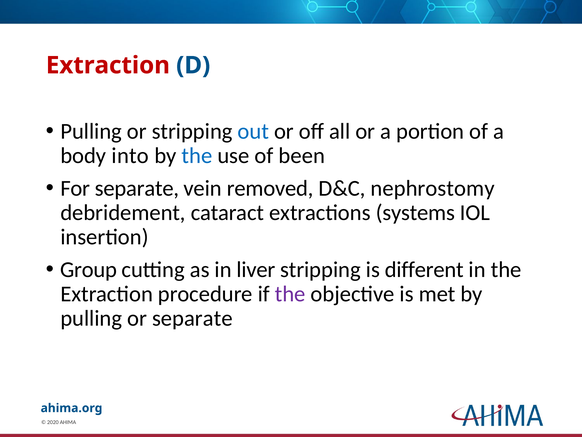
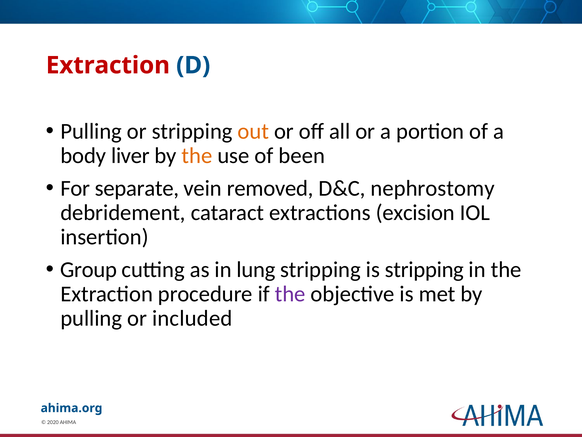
out colour: blue -> orange
into: into -> liver
the at (197, 156) colour: blue -> orange
systems: systems -> excision
liver: liver -> lung
is different: different -> stripping
or separate: separate -> included
